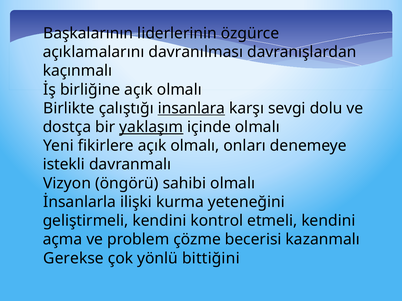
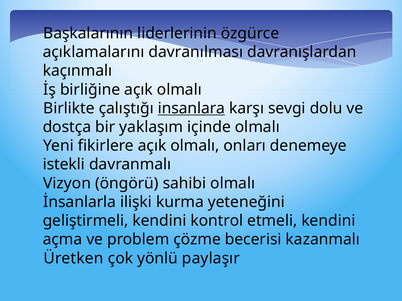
yaklaşım underline: present -> none
Gerekse: Gerekse -> Üretken
bittiğini: bittiğini -> paylaşır
